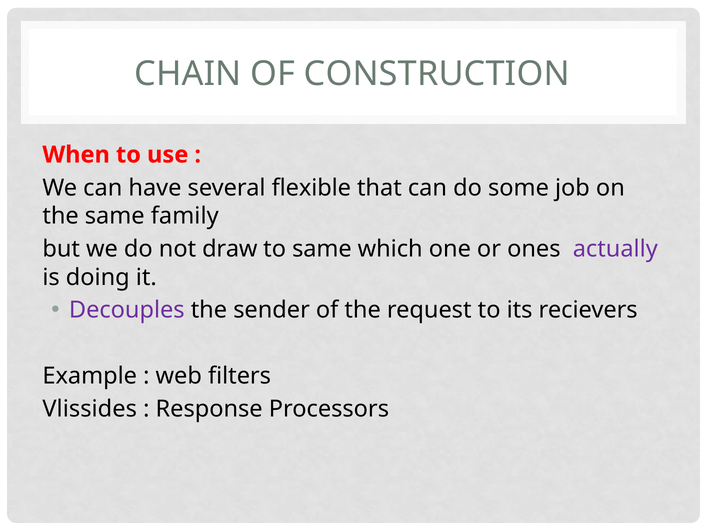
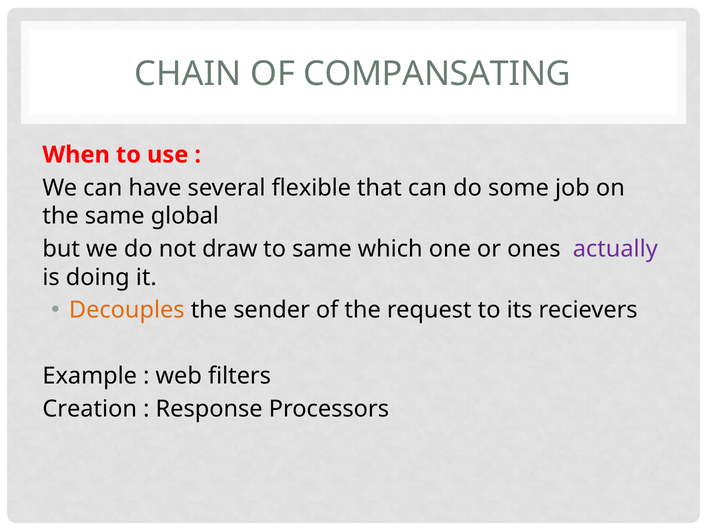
CONSTRUCTION: CONSTRUCTION -> COMPANSATING
family: family -> global
Decouples colour: purple -> orange
Vlissides: Vlissides -> Creation
